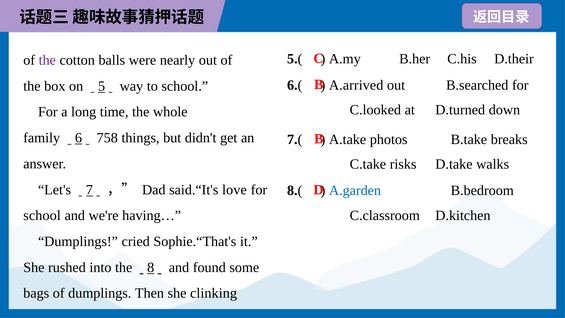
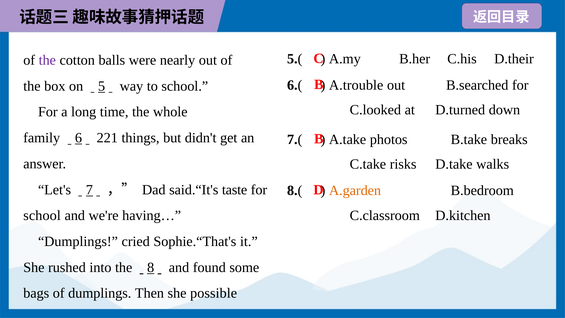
A.arrived: A.arrived -> A.trouble
758: 758 -> 221
love: love -> taste
A.garden colour: blue -> orange
clinking: clinking -> possible
